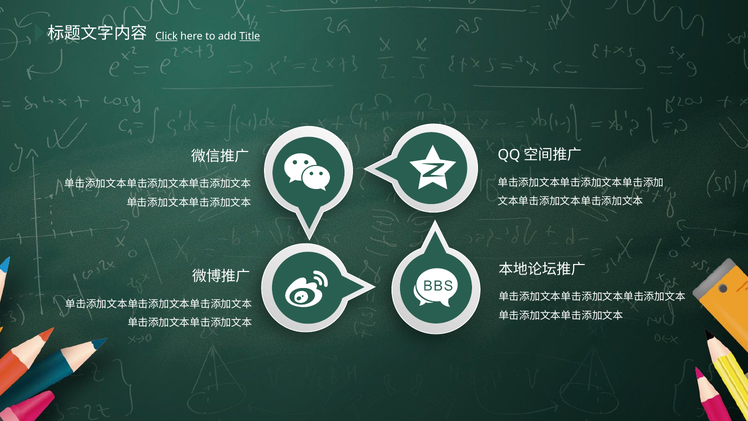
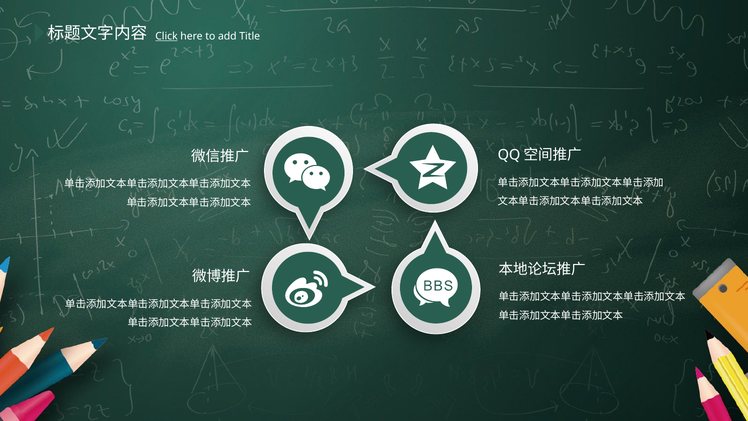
Title underline: present -> none
